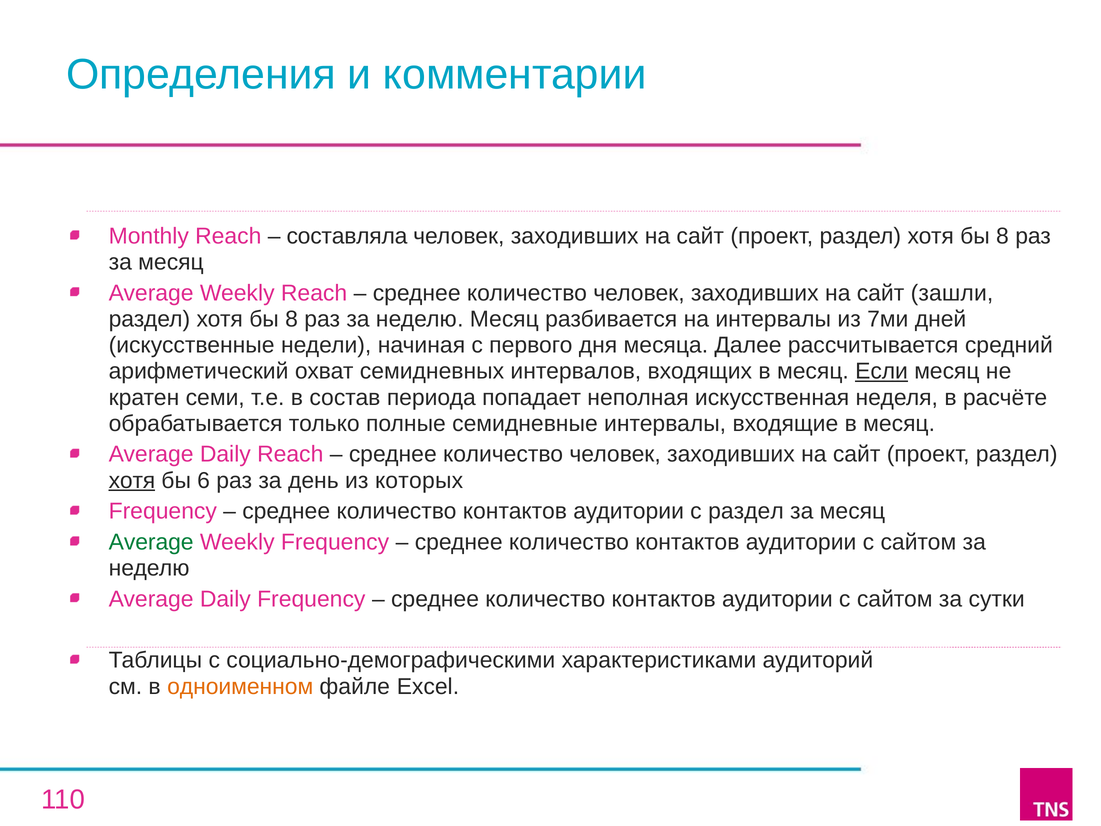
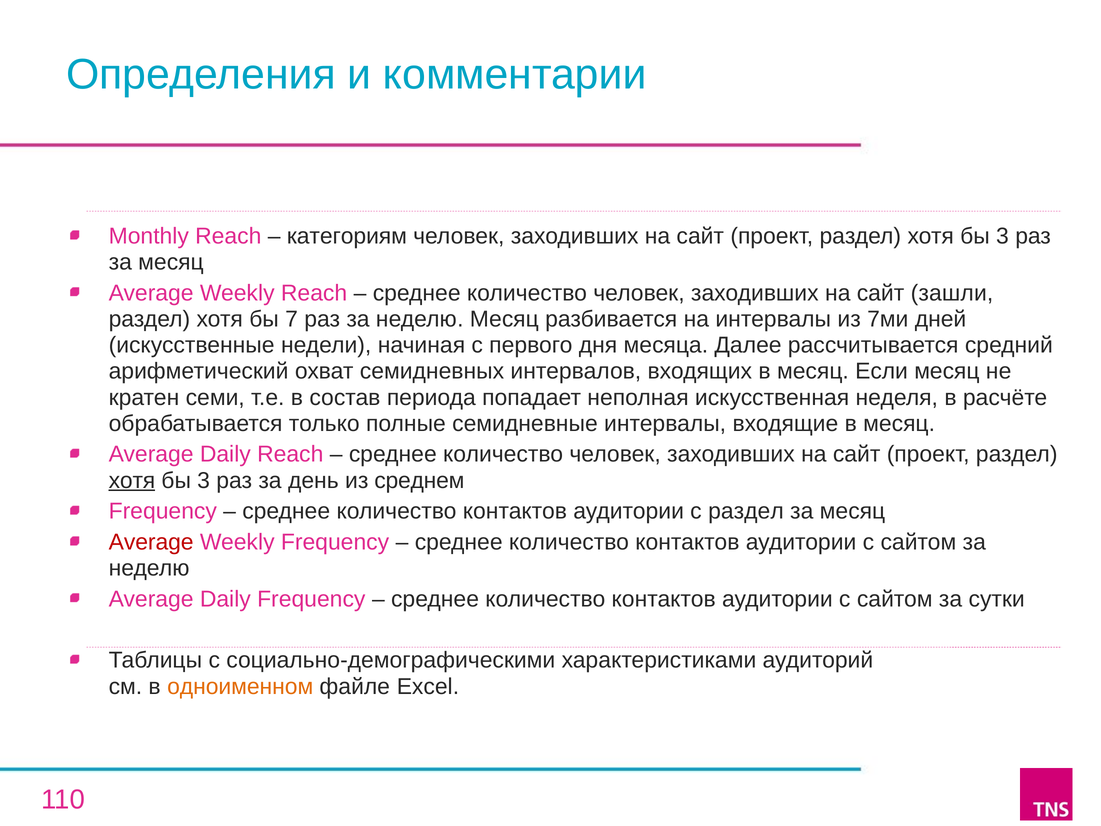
составляла: составляла -> категориям
8 at (1002, 236): 8 -> 3
8 at (292, 319): 8 -> 7
Если underline: present -> none
6 at (204, 480): 6 -> 3
которых: которых -> среднем
Average at (151, 542) colour: green -> red
